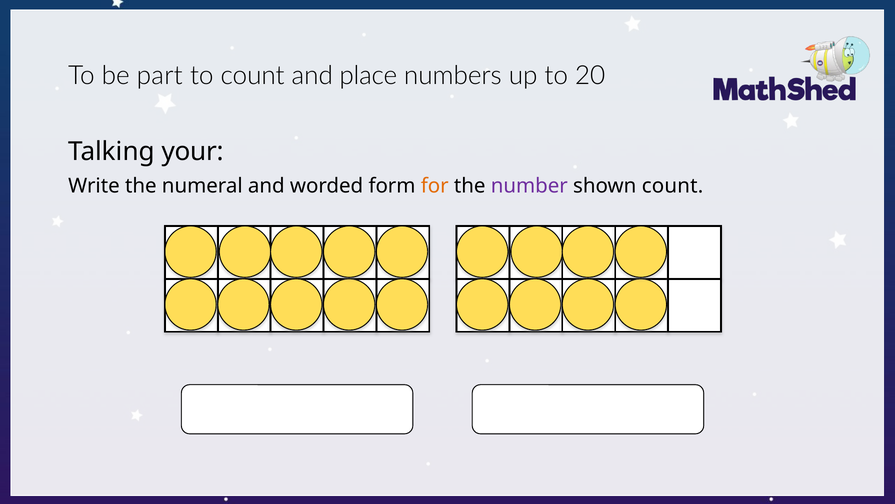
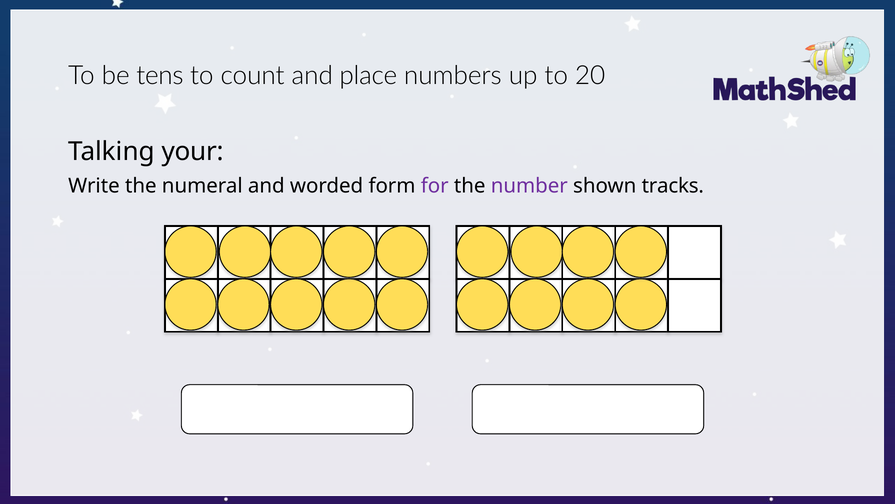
part: part -> tens
for colour: orange -> purple
shown count: count -> tracks
